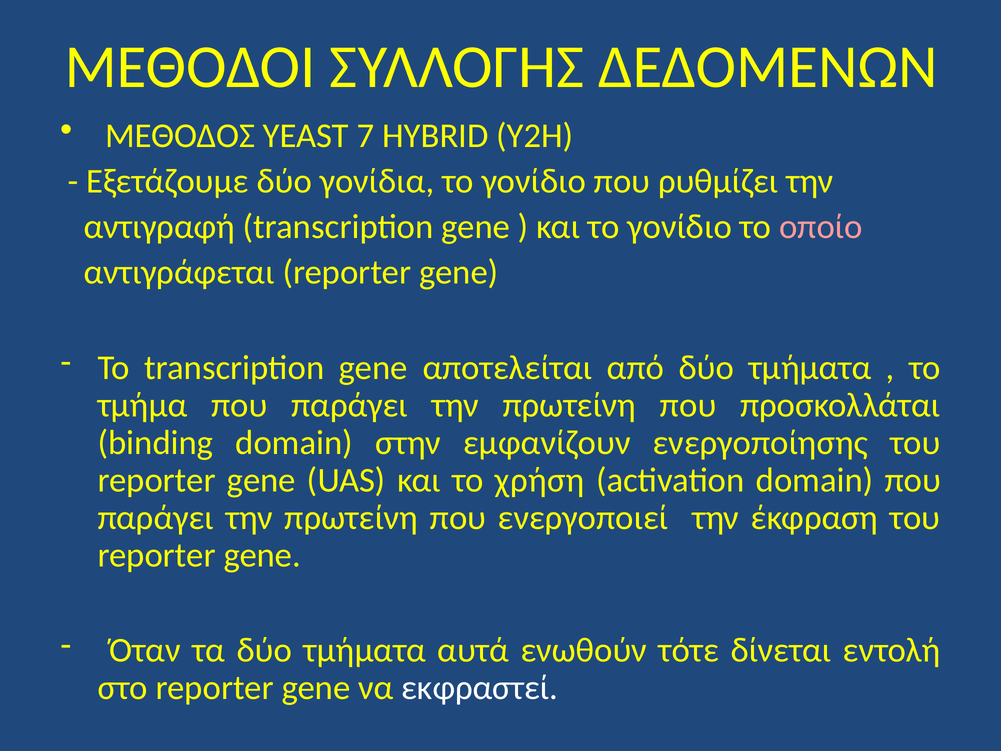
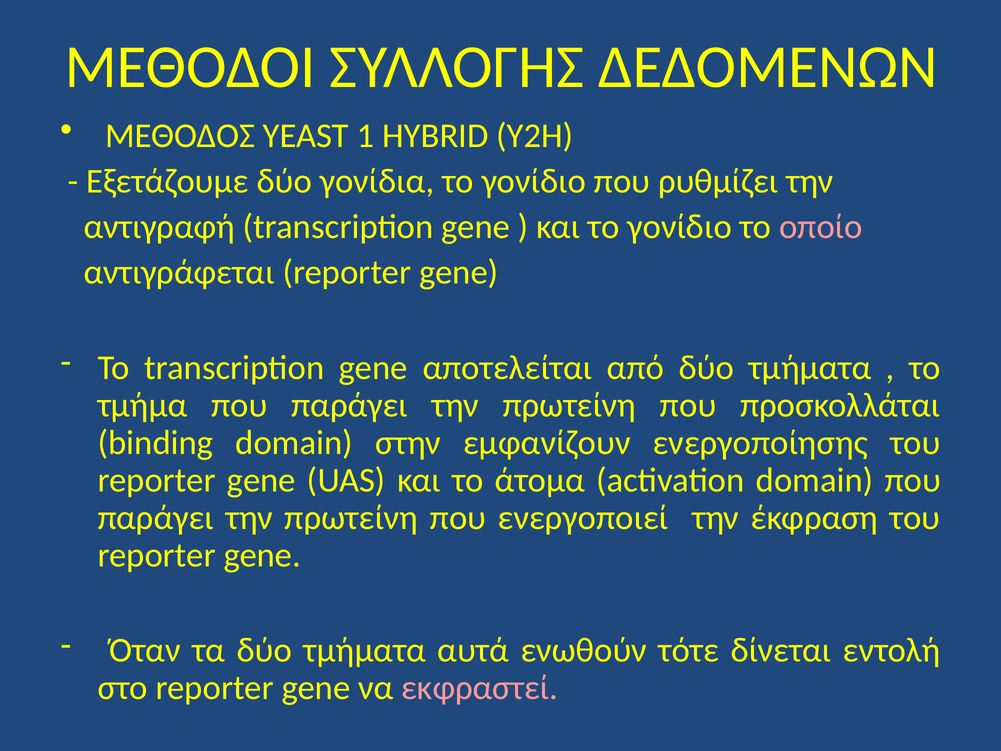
7: 7 -> 1
χρήση: χρήση -> άτομα
εκφραστεί colour: white -> pink
